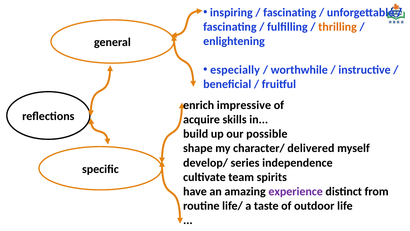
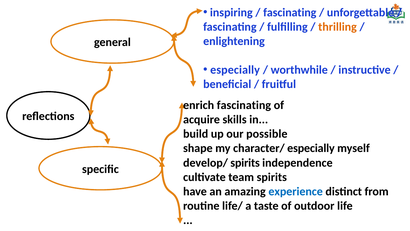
enrich impressive: impressive -> fascinating
character/ delivered: delivered -> especially
develop/ series: series -> spirits
experience colour: purple -> blue
